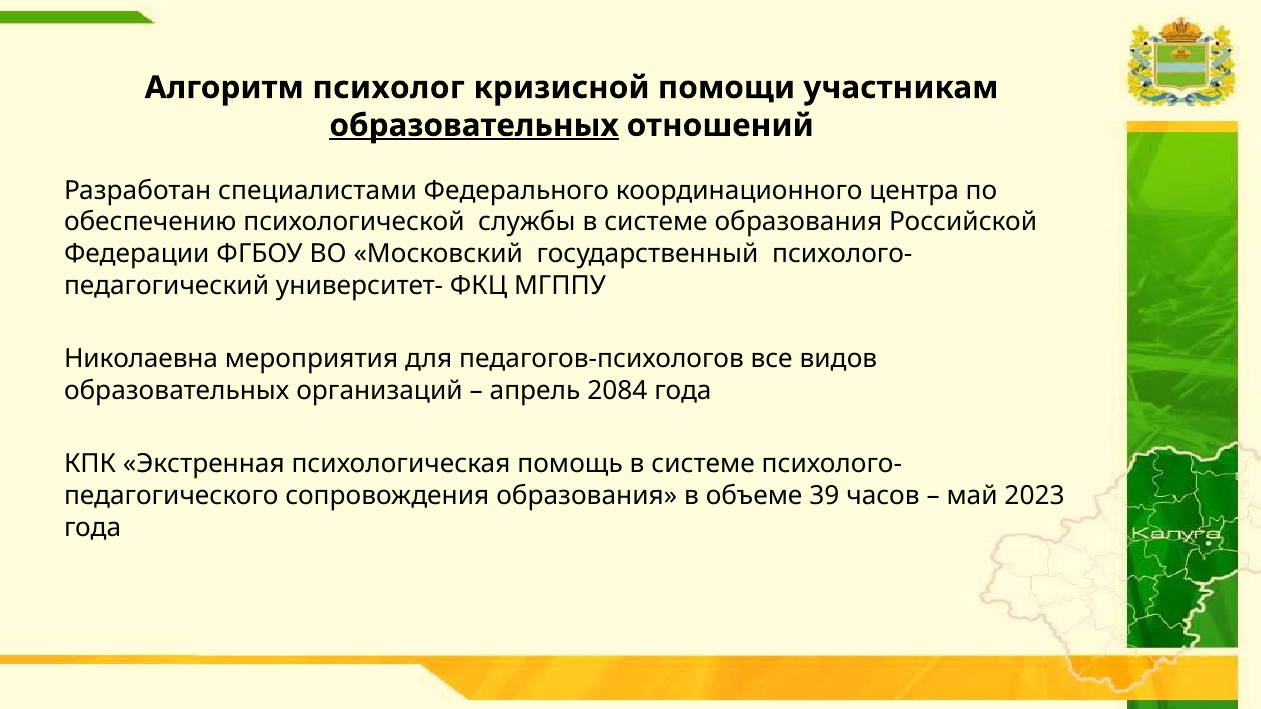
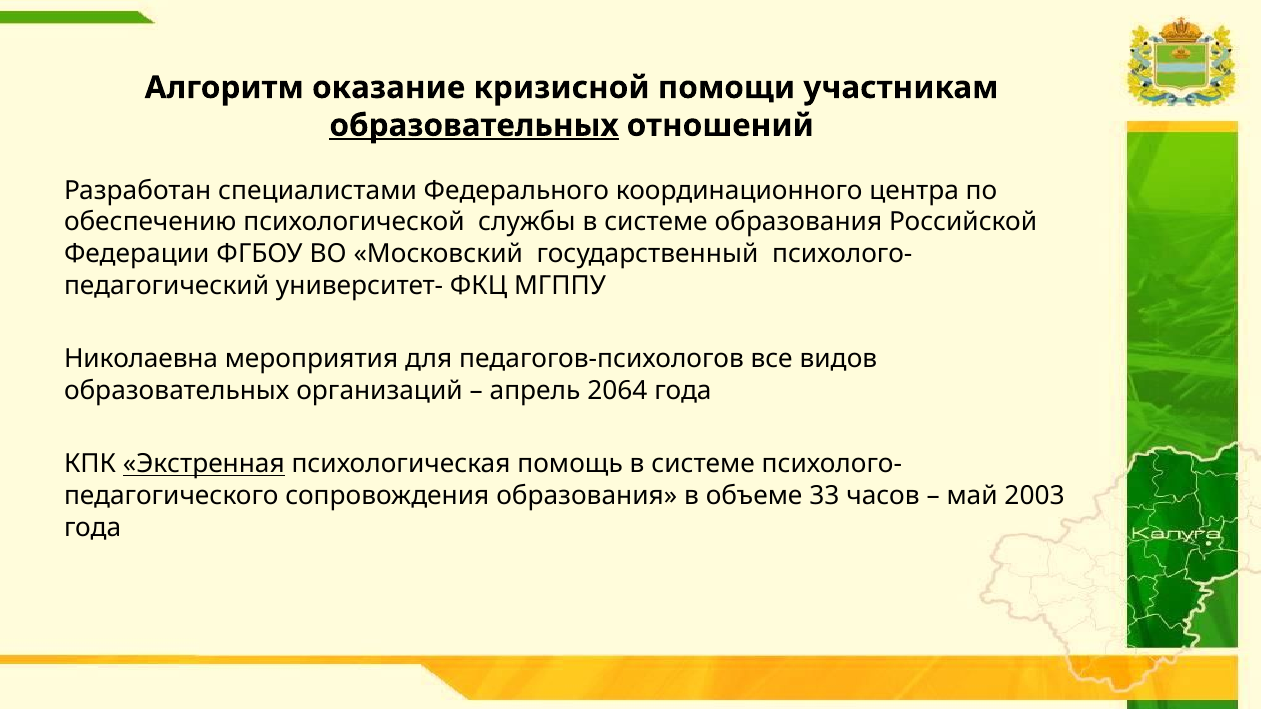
психолог: психолог -> оказание
2084: 2084 -> 2064
Экстренная underline: none -> present
39: 39 -> 33
2023: 2023 -> 2003
